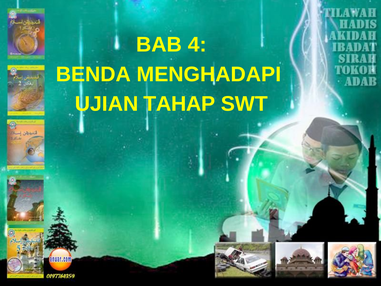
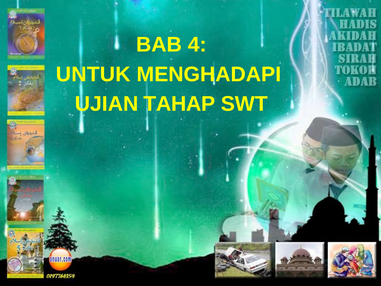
BENDA: BENDA -> UNTUK
